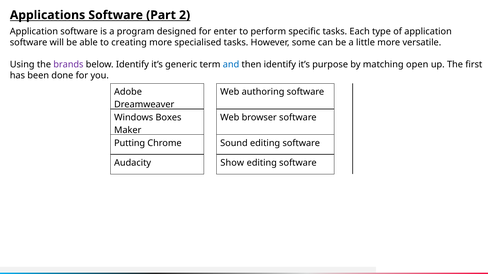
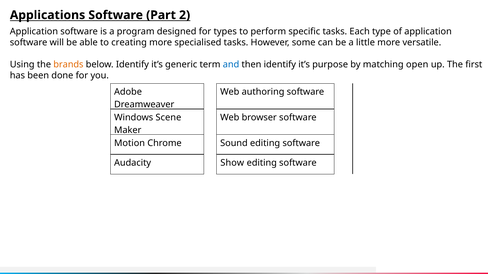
enter: enter -> types
brands colour: purple -> orange
Boxes: Boxes -> Scene
Putting: Putting -> Motion
